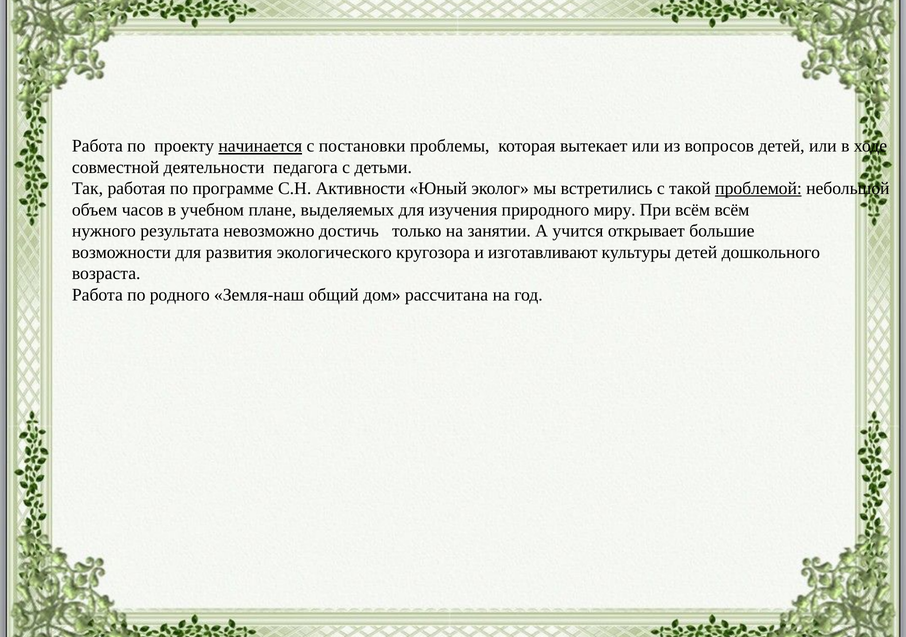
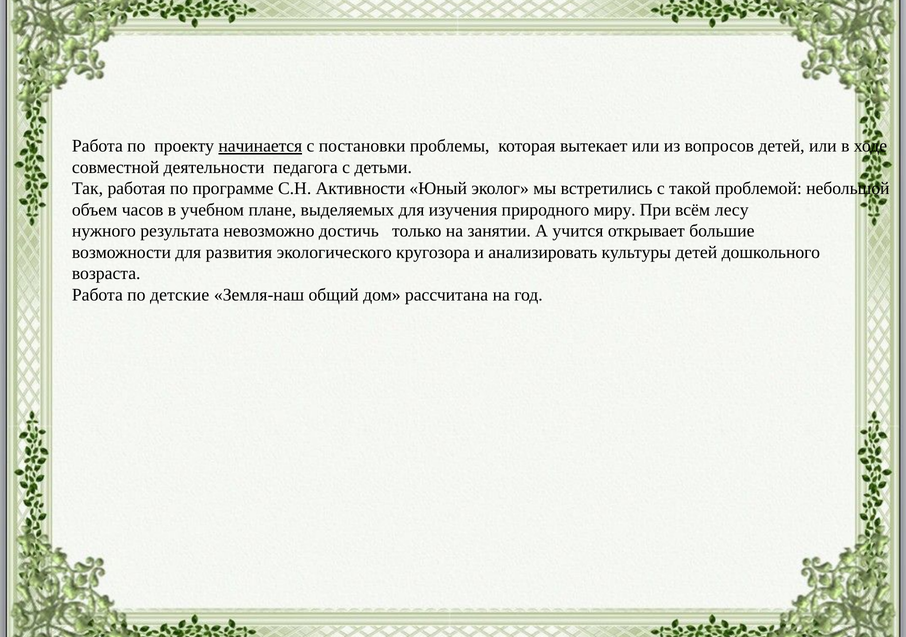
проблемой underline: present -> none
всём всём: всём -> лесу
изготавливают: изготавливают -> анализировать
родного: родного -> детские
